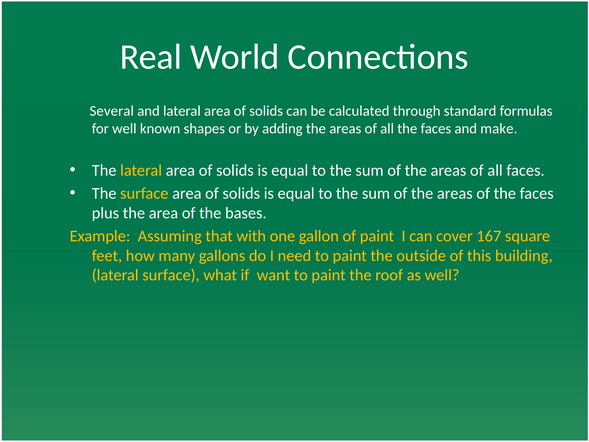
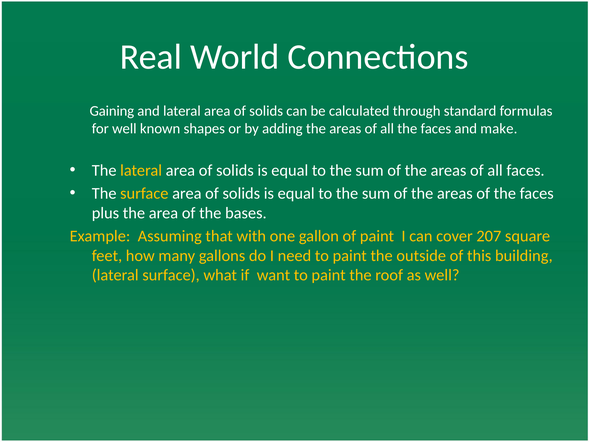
Several: Several -> Gaining
167: 167 -> 207
